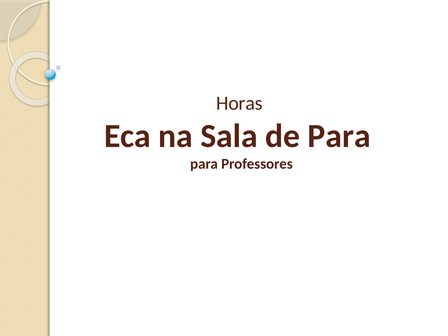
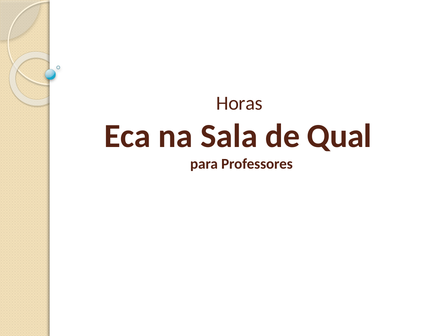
de Para: Para -> Qual
